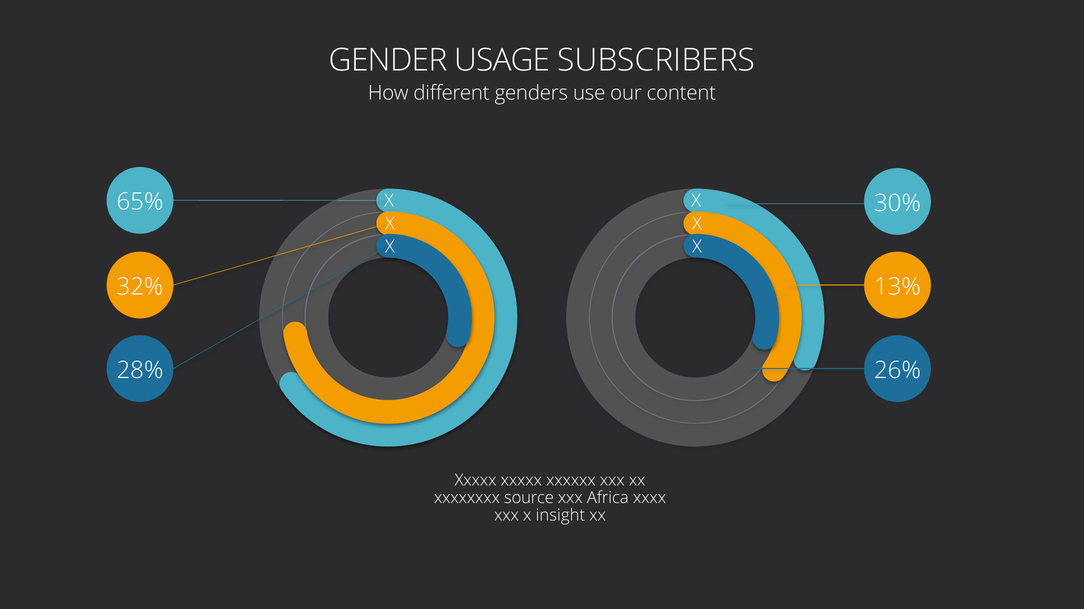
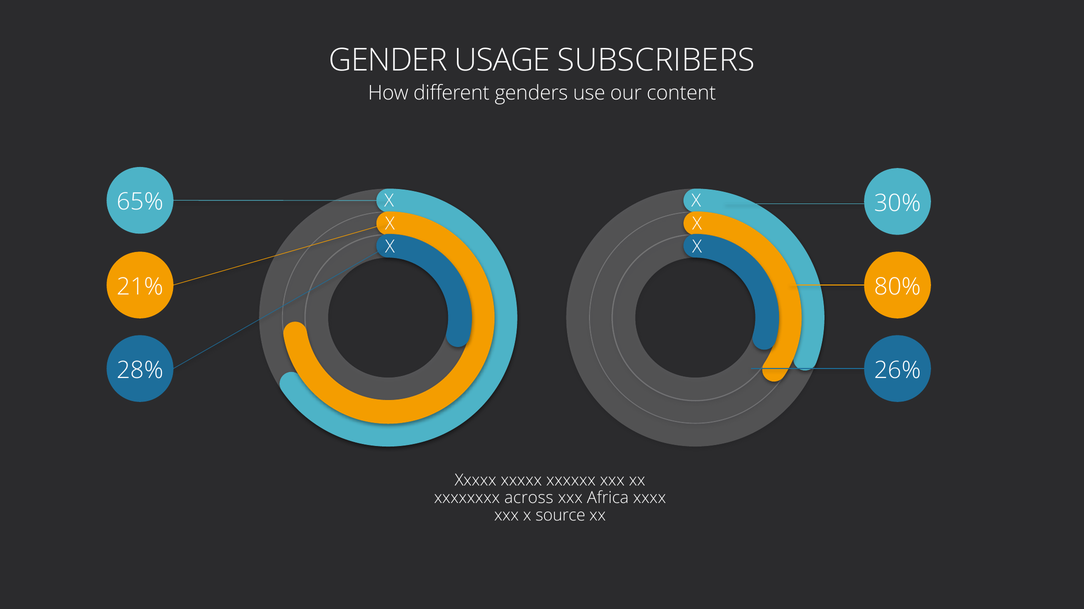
32%: 32% -> 21%
13%: 13% -> 80%
source: source -> across
insight: insight -> source
